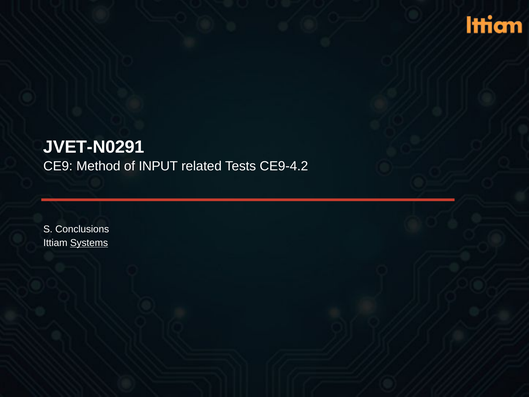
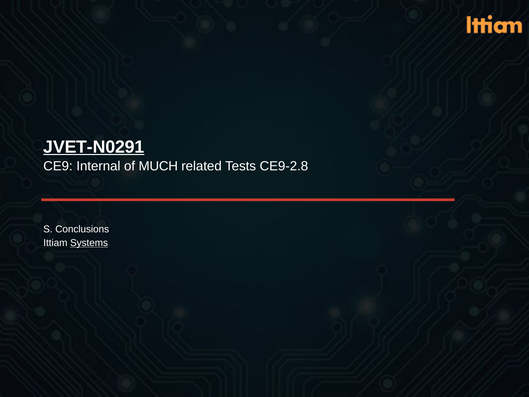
JVET-N0291 underline: none -> present
Method: Method -> Internal
INPUT: INPUT -> MUCH
CE9-4.2: CE9-4.2 -> CE9-2.8
